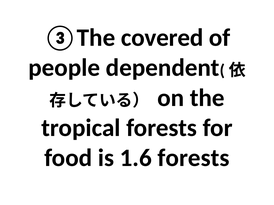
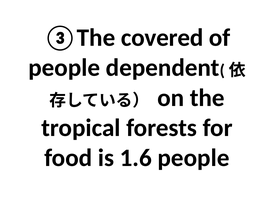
1.6 forests: forests -> people
